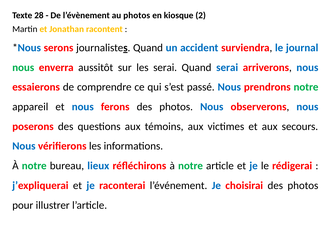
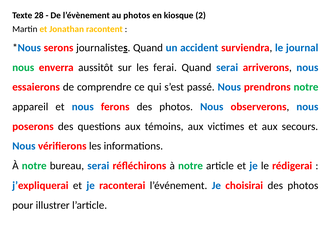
les serai: serai -> ferai
bureau lieux: lieux -> serai
